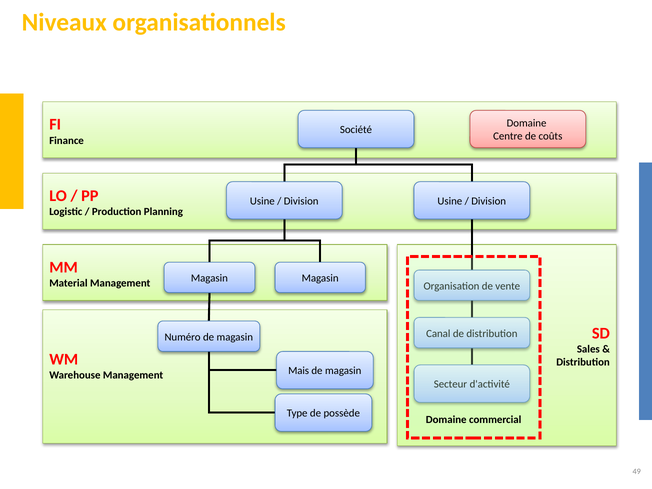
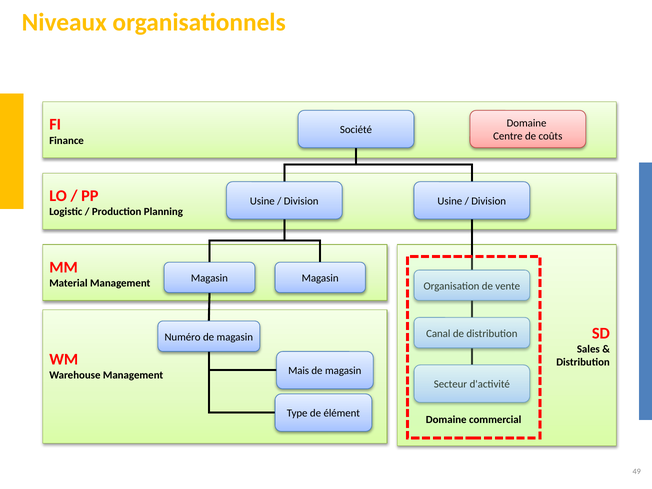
possède: possède -> élément
